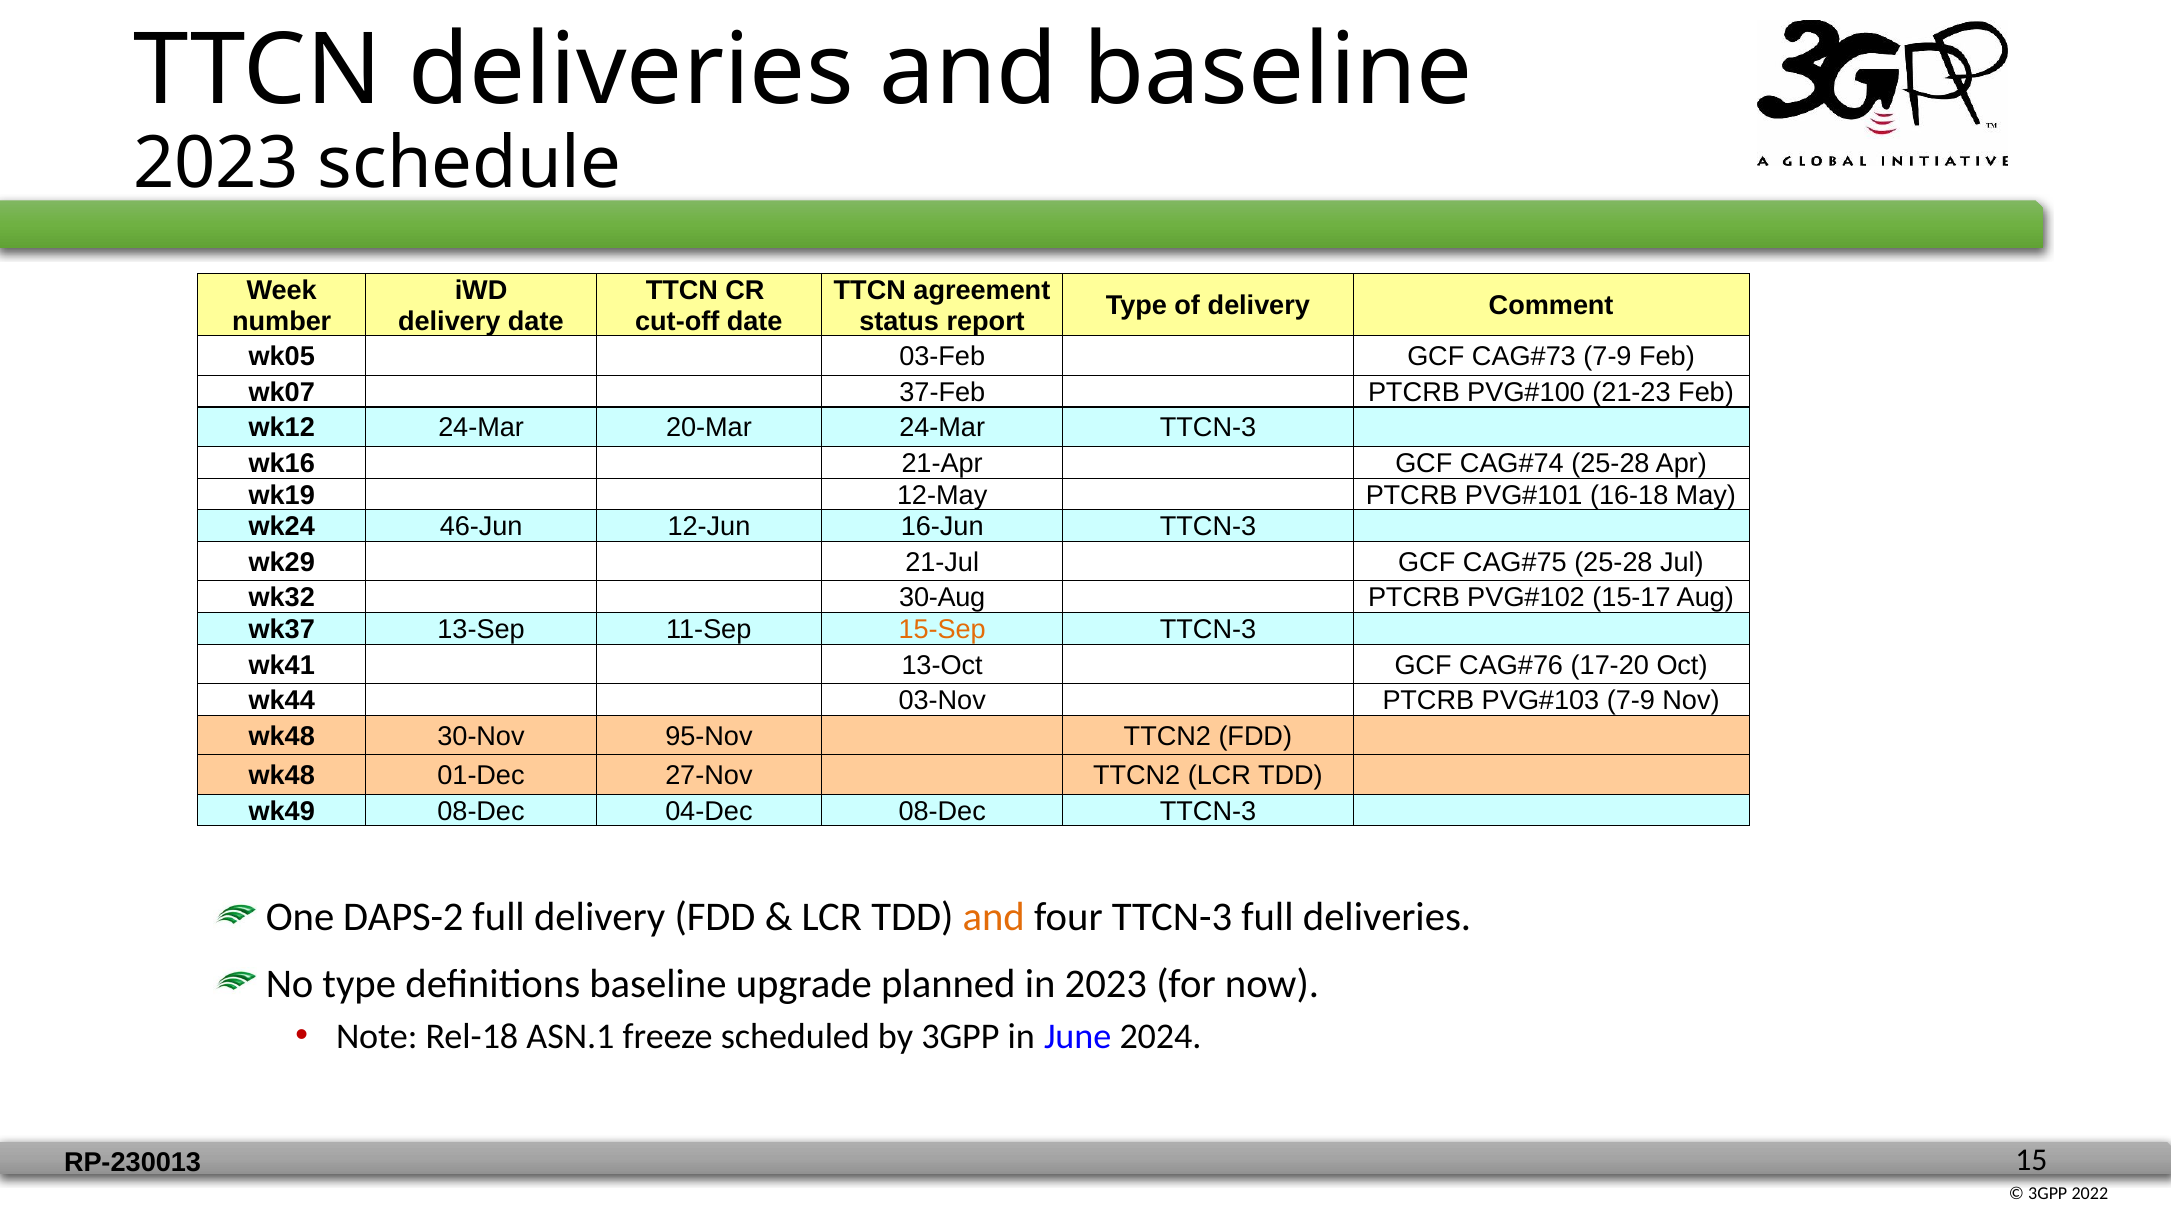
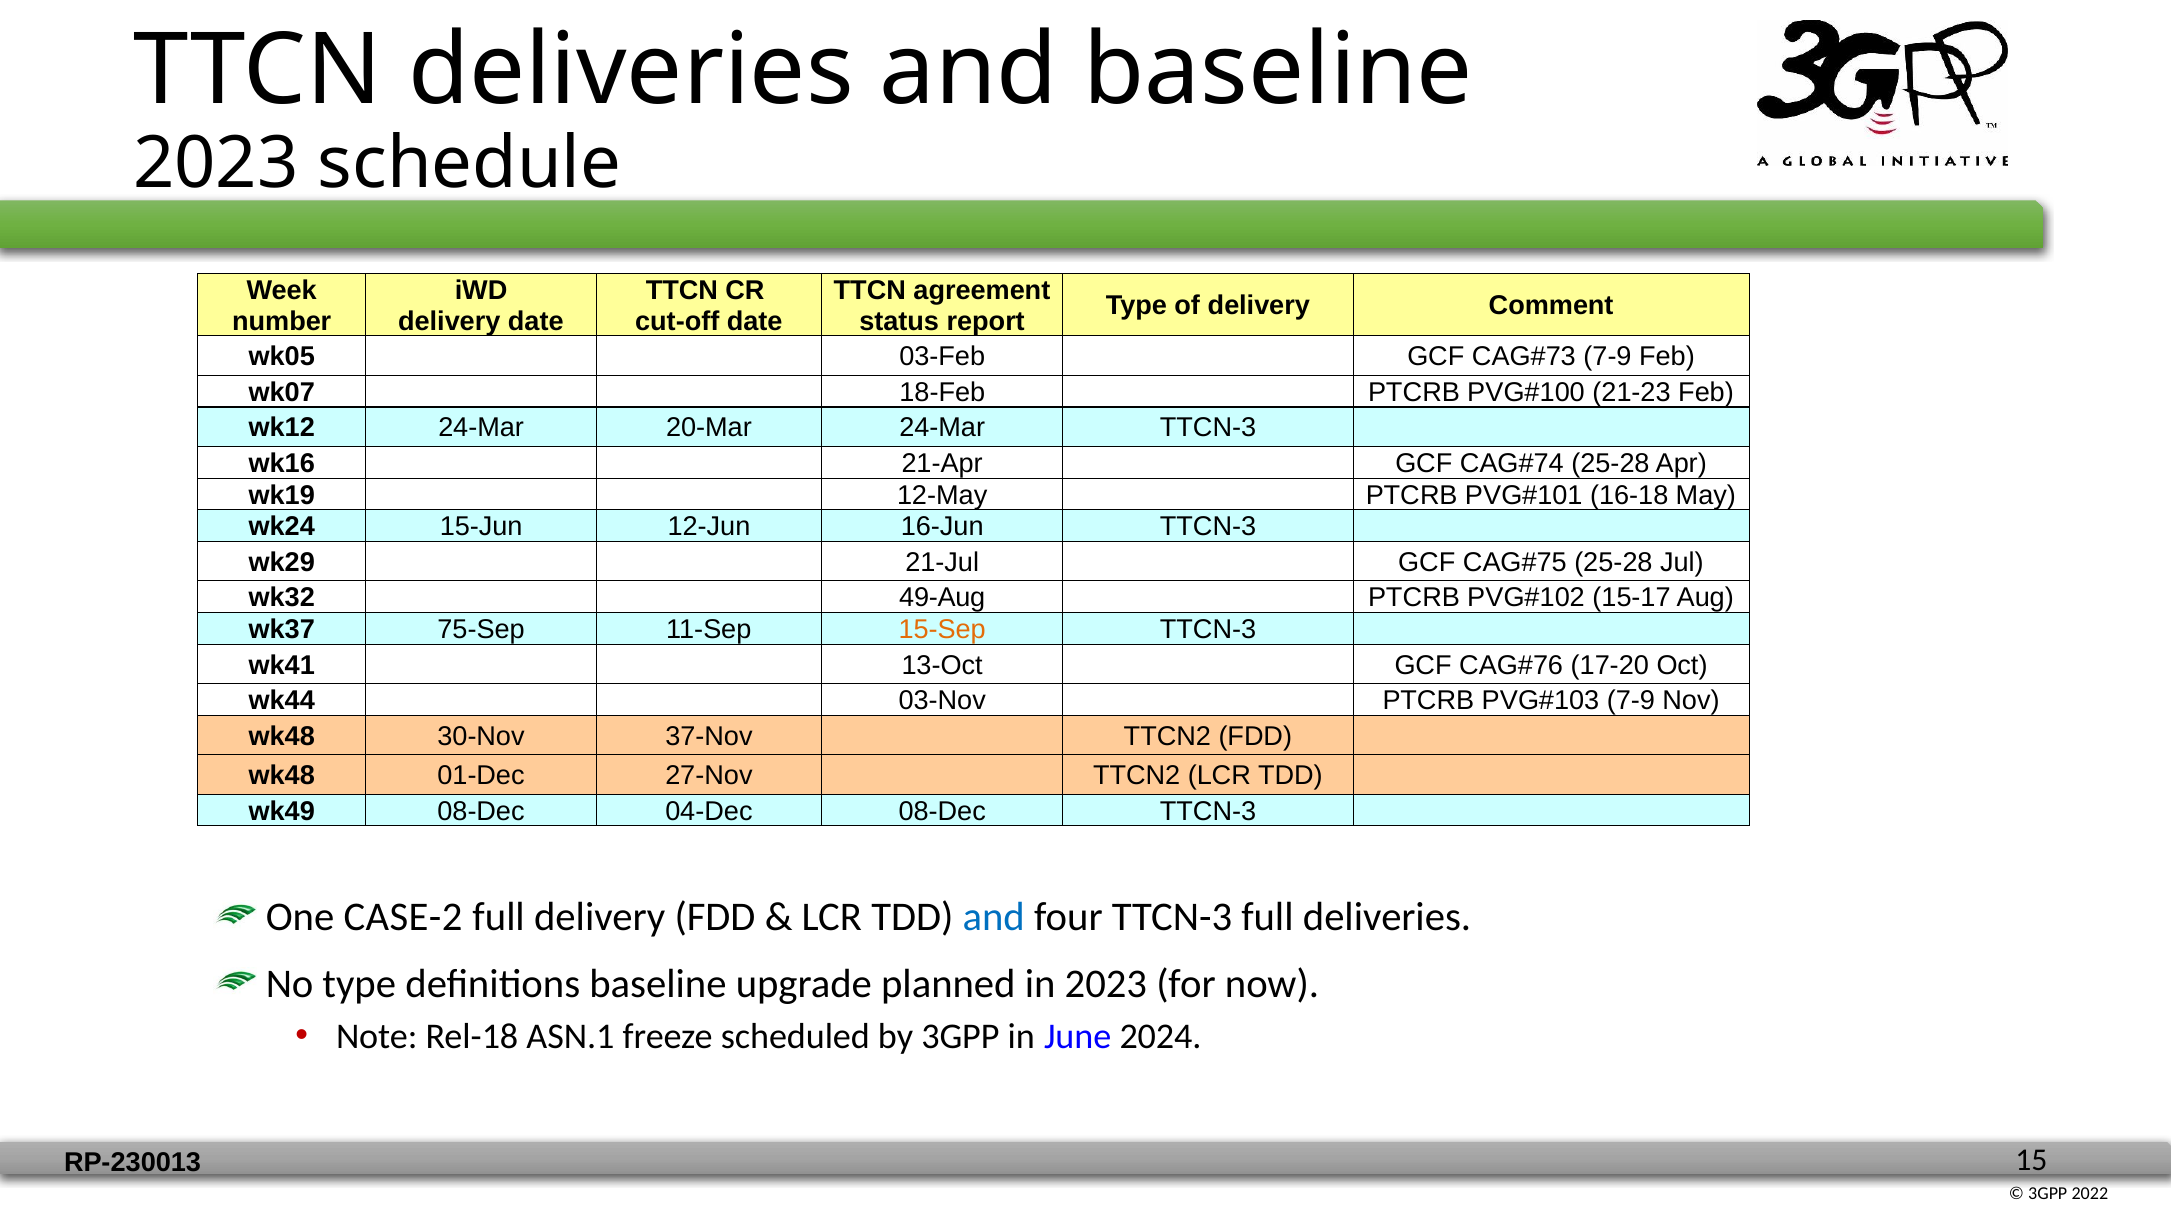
37-Feb: 37-Feb -> 18-Feb
46-Jun: 46-Jun -> 15-Jun
30-Aug: 30-Aug -> 49-Aug
13-Sep: 13-Sep -> 75-Sep
95-Nov: 95-Nov -> 37-Nov
DAPS-2: DAPS-2 -> CASE-2
and at (994, 917) colour: orange -> blue
